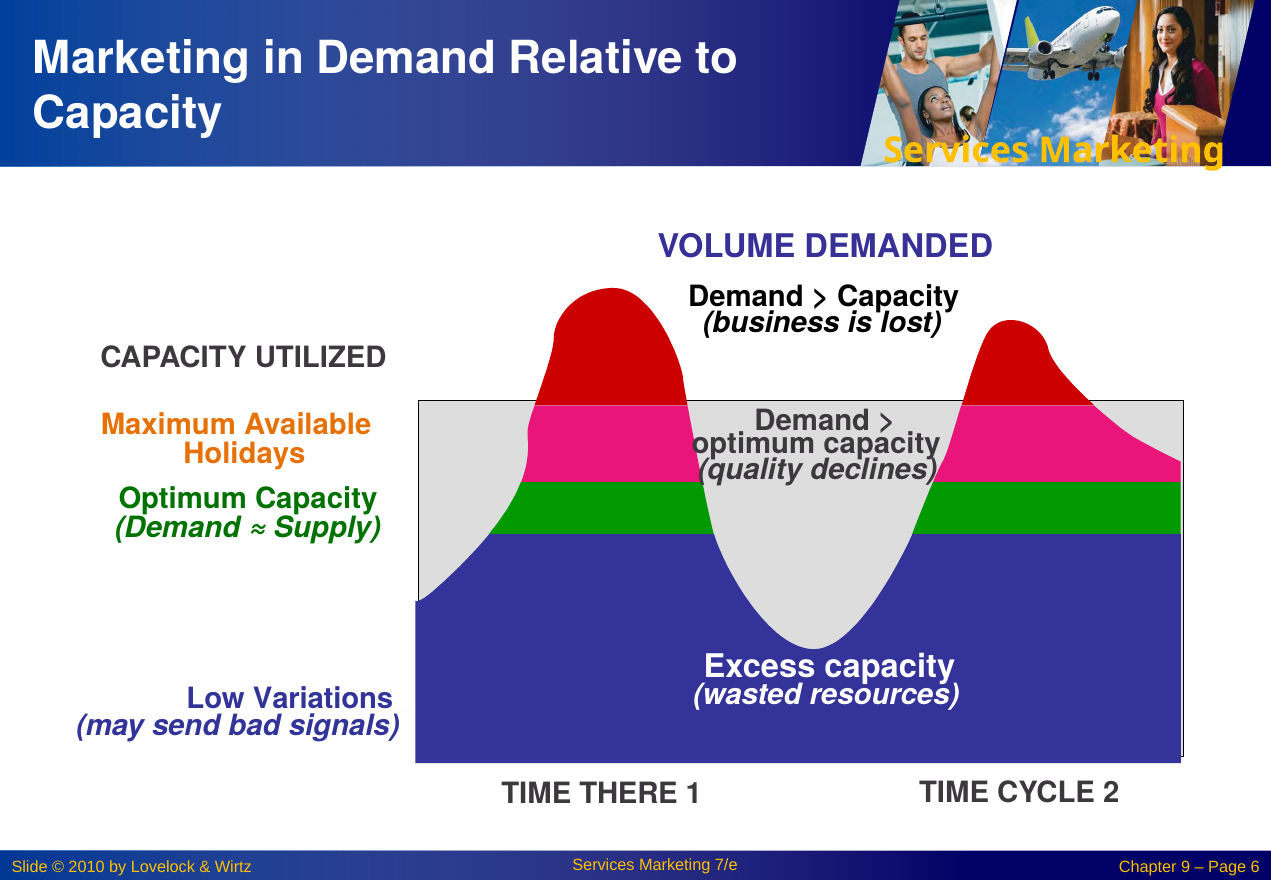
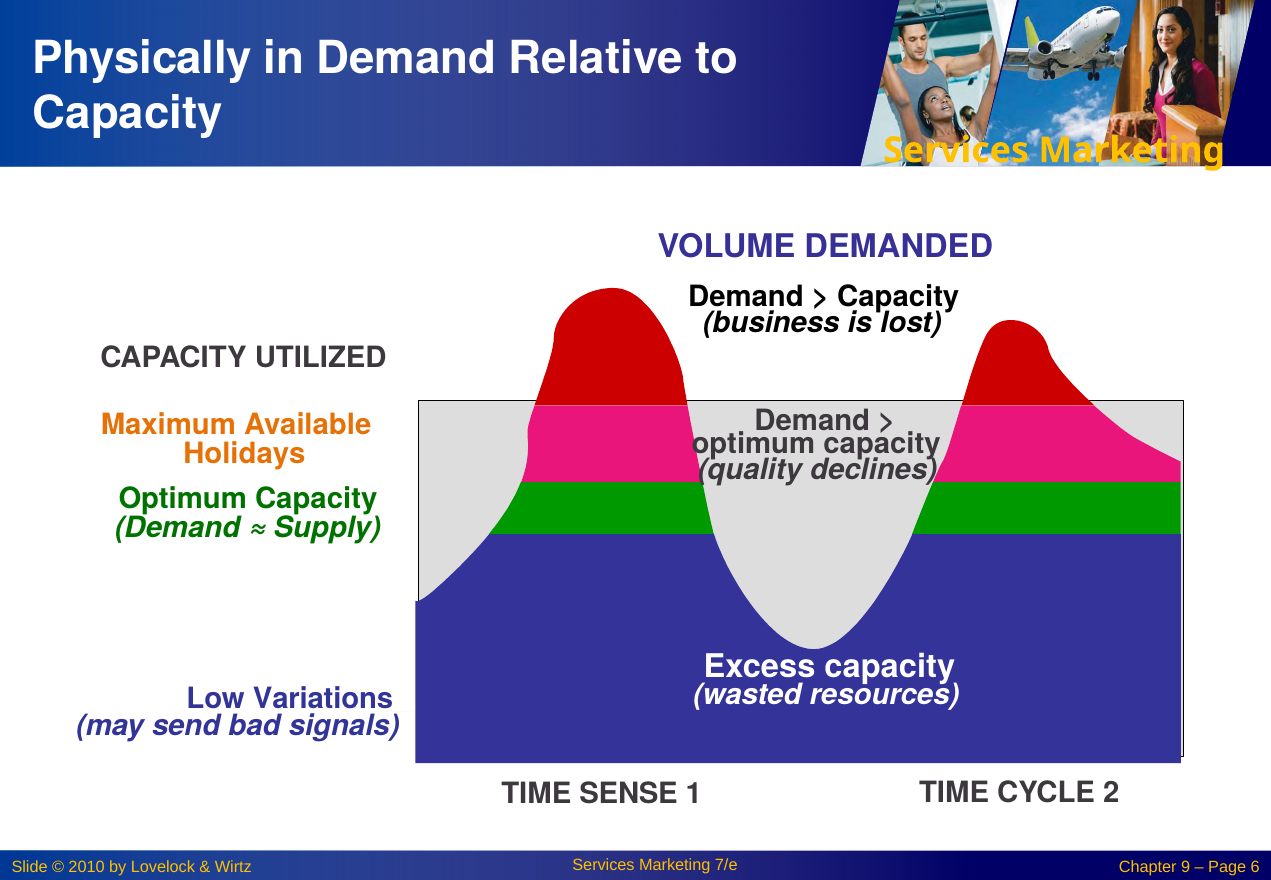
Marketing at (142, 59): Marketing -> Physically
THERE: THERE -> SENSE
